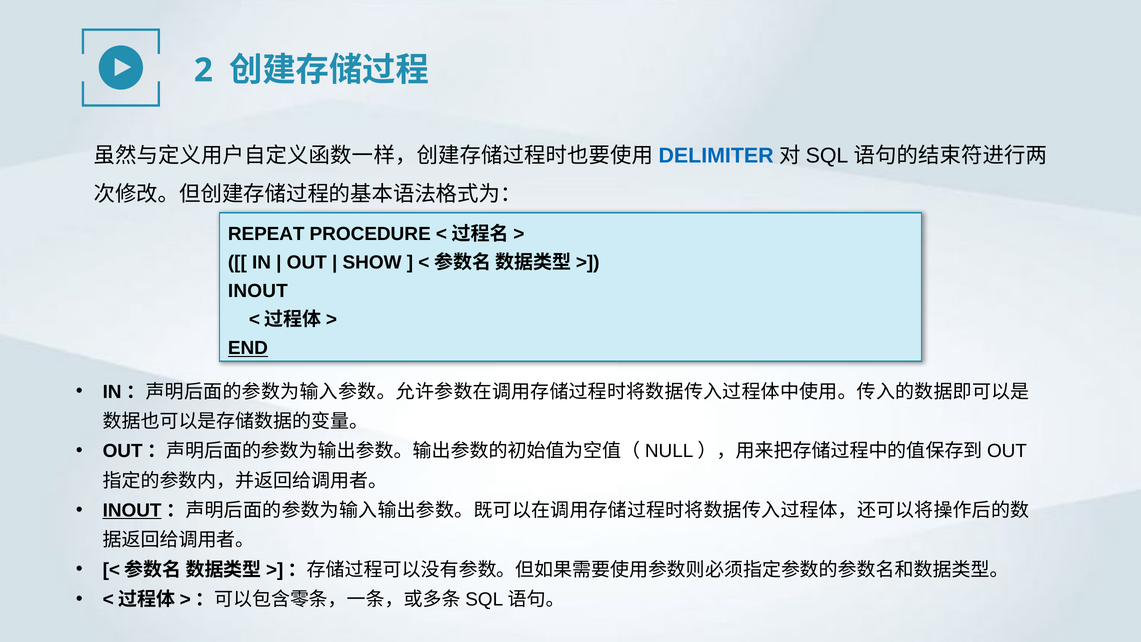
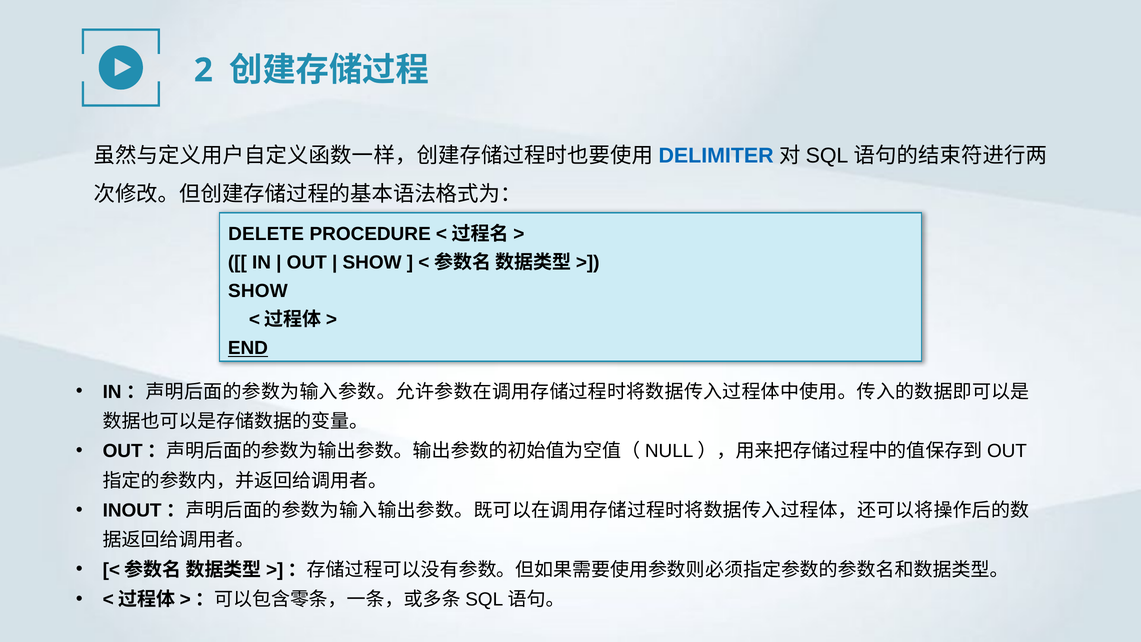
REPEAT: REPEAT -> DELETE
INOUT at (258, 291): INOUT -> SHOW
INOUT at (132, 510) underline: present -> none
